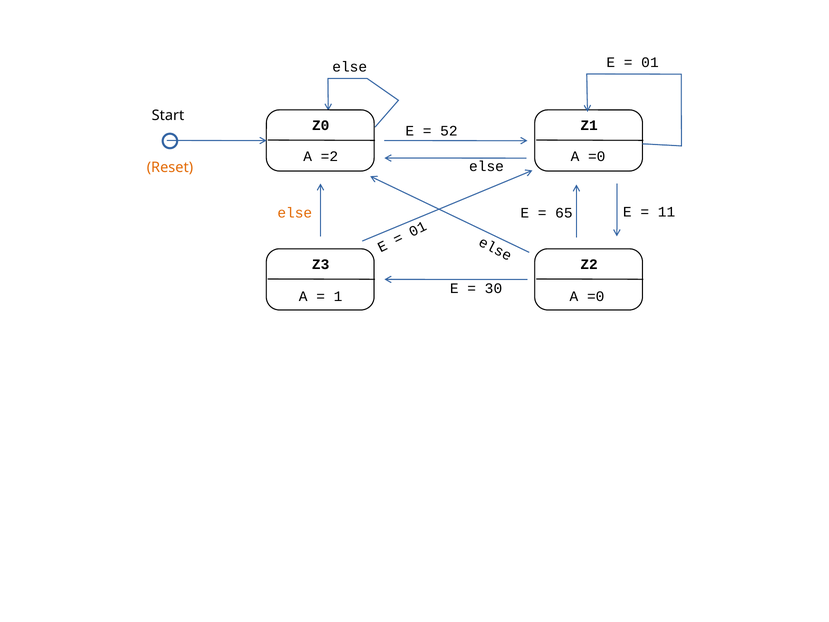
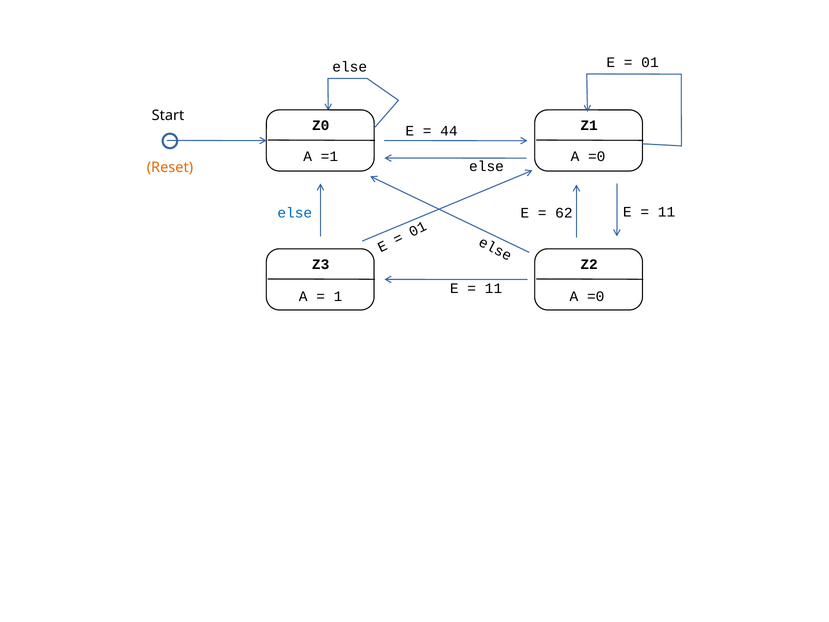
52: 52 -> 44
=2: =2 -> =1
else at (295, 213) colour: orange -> blue
65: 65 -> 62
30 at (493, 289): 30 -> 11
